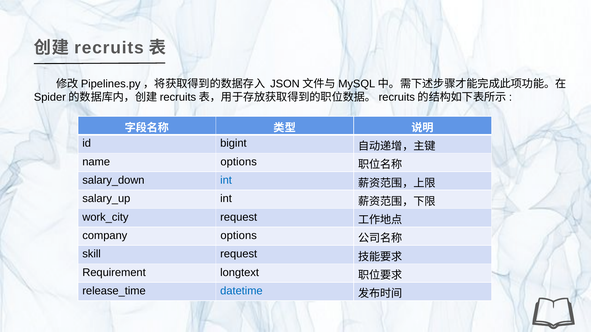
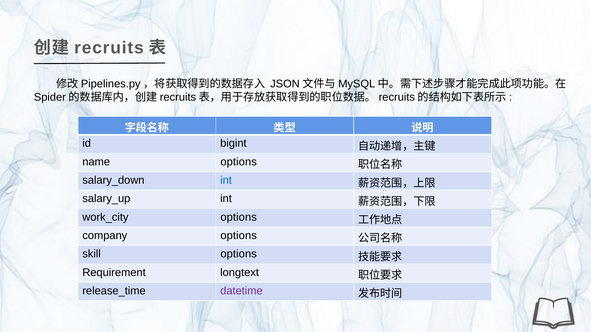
request at (239, 217): request -> options
skill request: request -> options
datetime colour: blue -> purple
